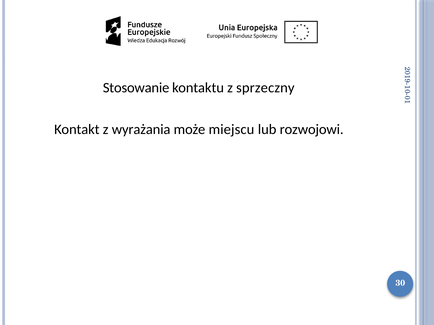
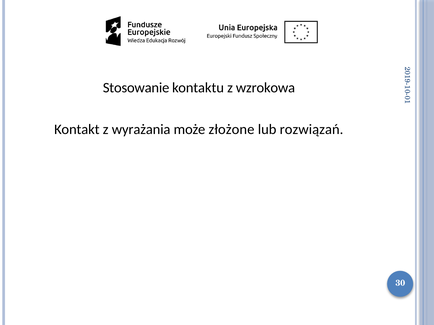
sprzeczny: sprzeczny -> wzrokowa
miejscu: miejscu -> złożone
rozwojowi: rozwojowi -> rozwiązań
